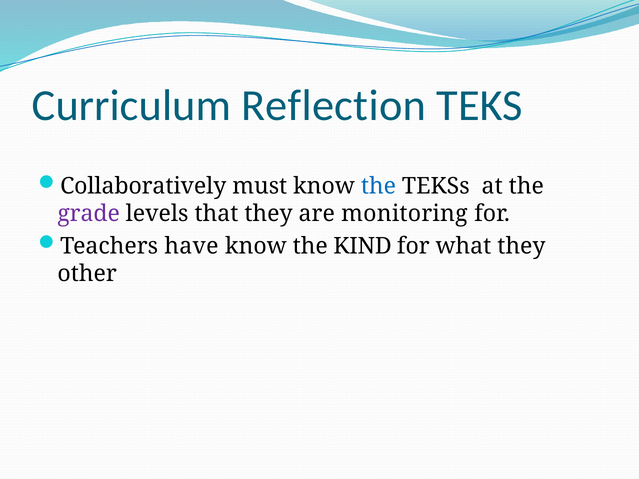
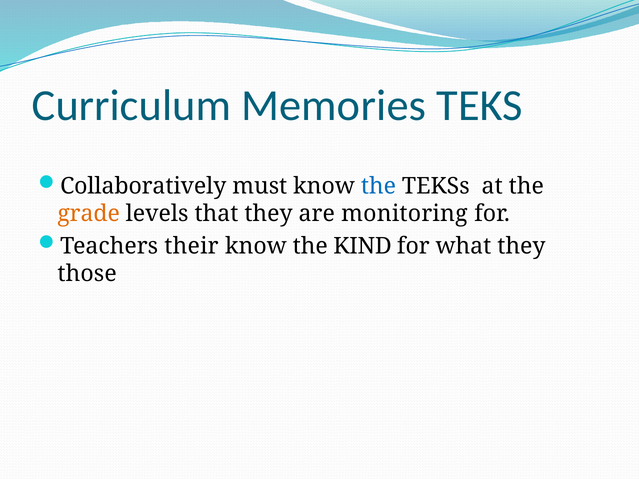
Reflection: Reflection -> Memories
grade colour: purple -> orange
have: have -> their
other: other -> those
